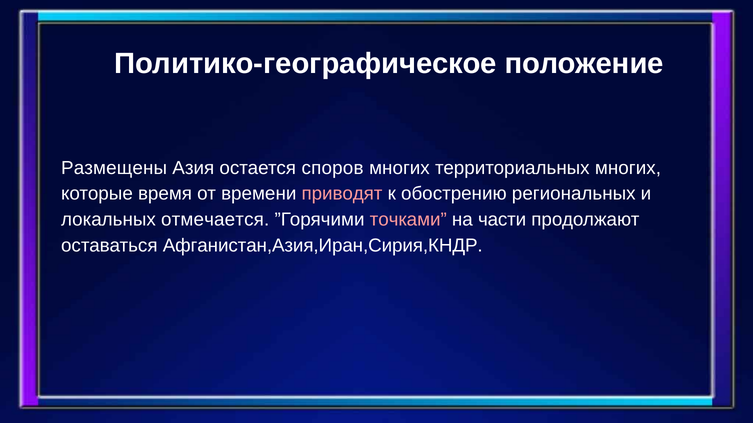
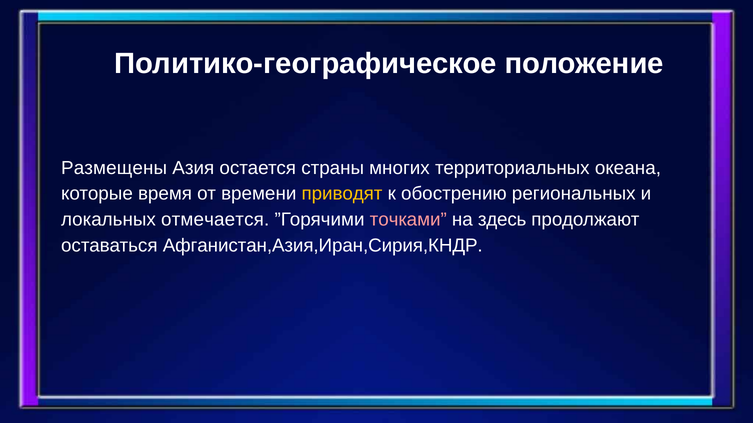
споров: споров -> страны
территориальных многих: многих -> океана
приводят colour: pink -> yellow
части: части -> здесь
